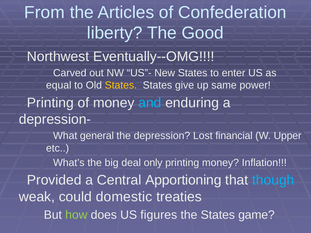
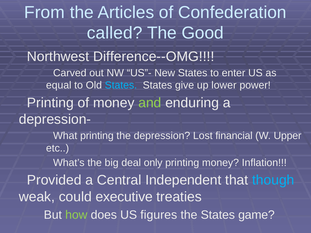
liberty: liberty -> called
Eventually--OMG: Eventually--OMG -> Difference--OMG
States at (121, 85) colour: yellow -> light blue
same: same -> lower
and colour: light blue -> light green
general at (97, 136): general -> printing
Apportioning: Apportioning -> Independent
domestic: domestic -> executive
